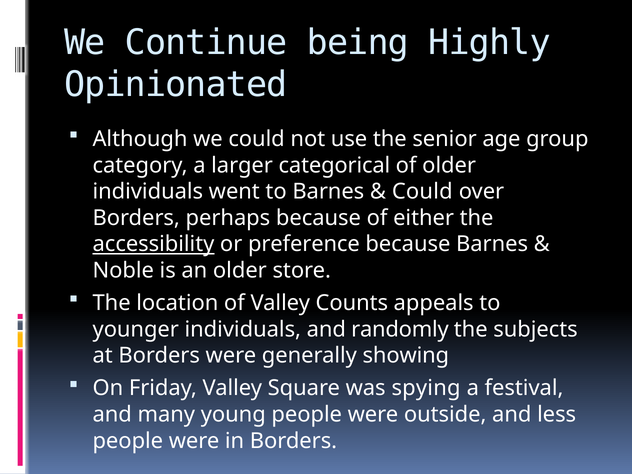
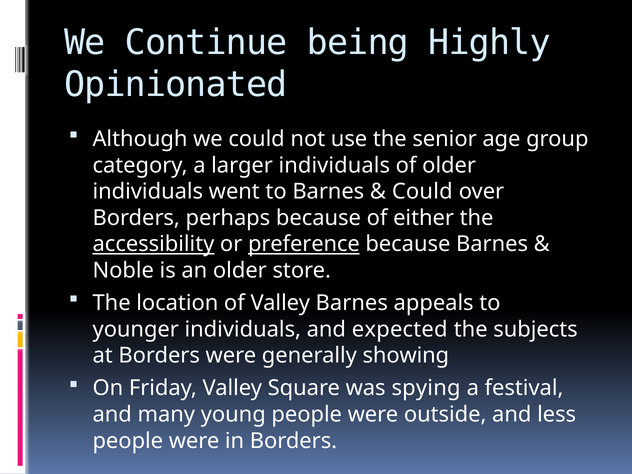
larger categorical: categorical -> individuals
preference underline: none -> present
Valley Counts: Counts -> Barnes
randomly: randomly -> expected
